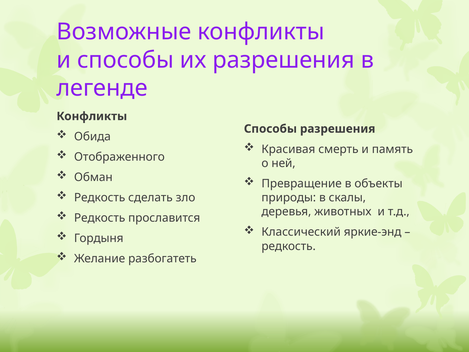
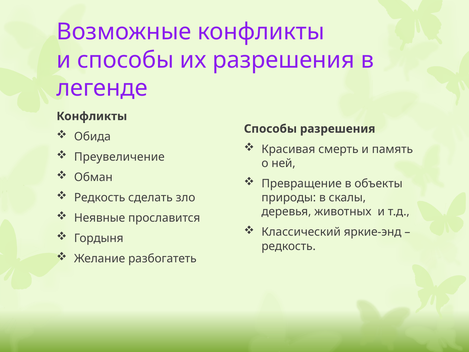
Отображенного: Отображенного -> Преувеличение
Редкость at (100, 218): Редкость -> Неявные
